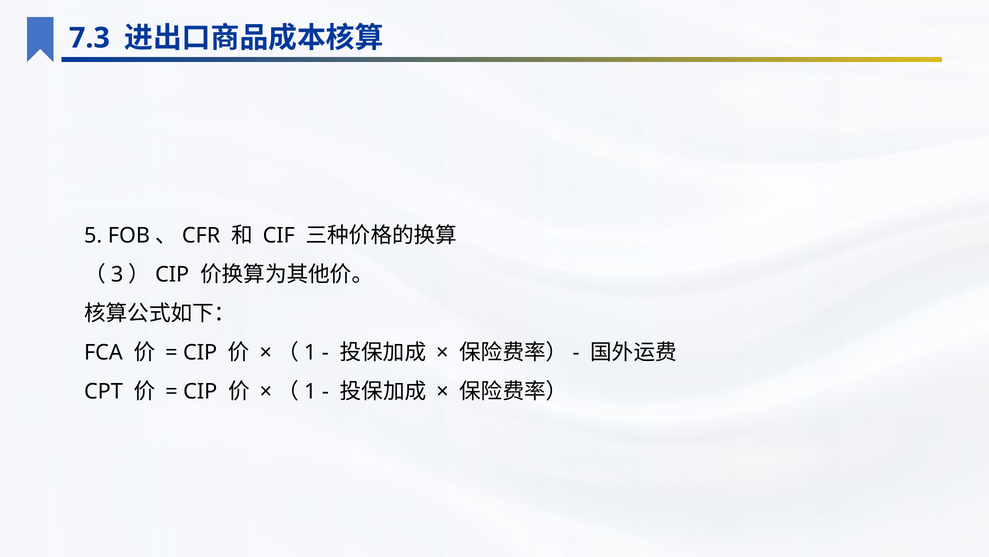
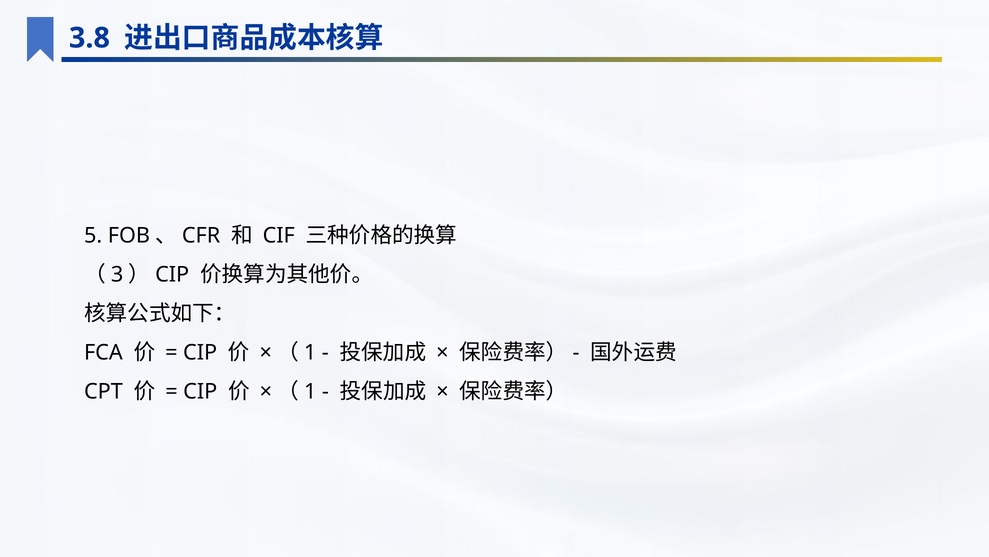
7.3: 7.3 -> 3.8
